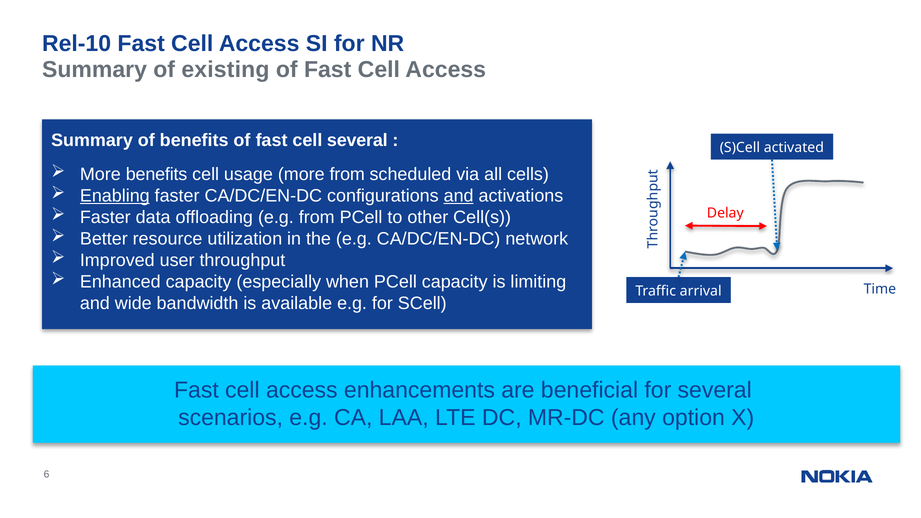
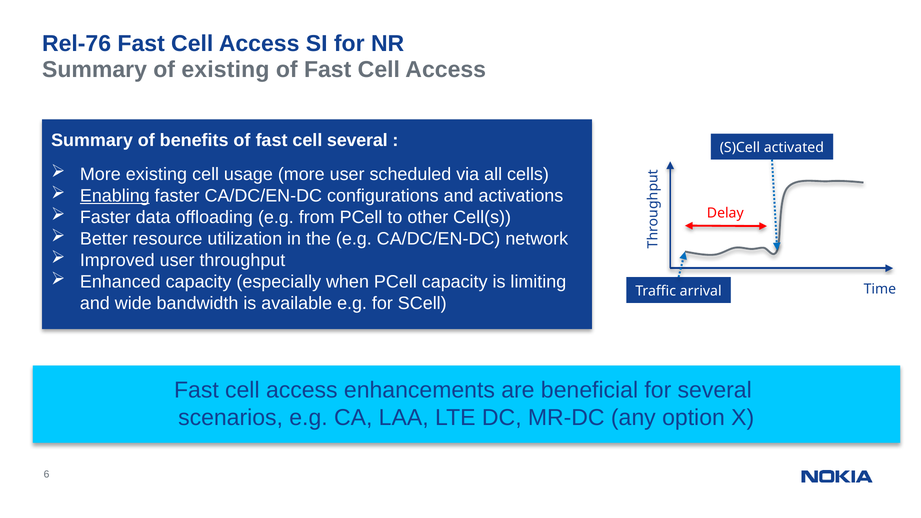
Rel-10: Rel-10 -> Rel-76
More benefits: benefits -> existing
more from: from -> user
and at (459, 196) underline: present -> none
